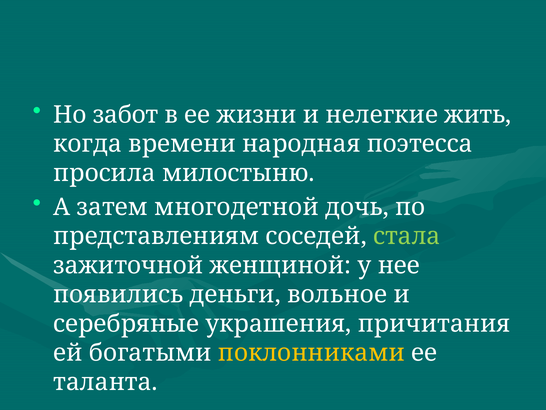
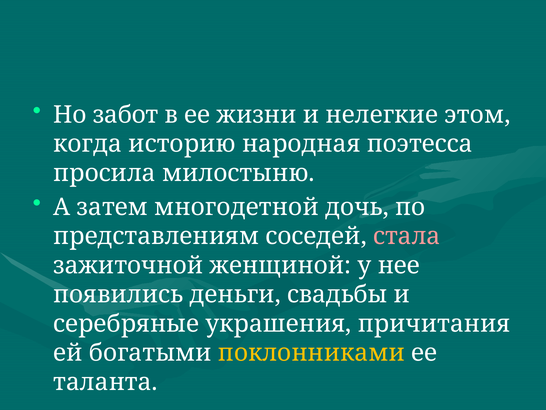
жить: жить -> этом
времени: времени -> историю
стала colour: light green -> pink
вольное: вольное -> свадьбы
